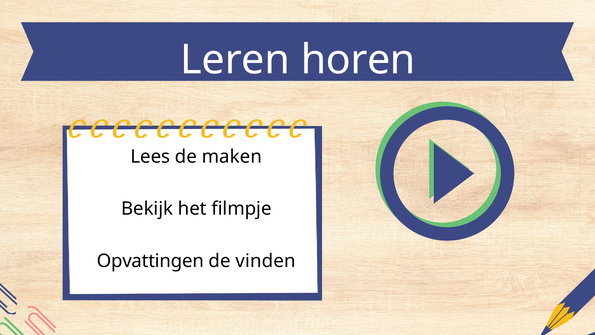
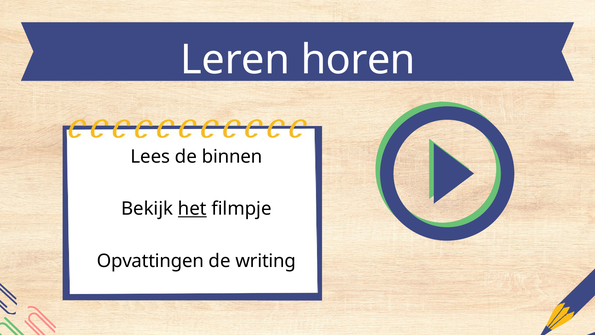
maken: maken -> binnen
het underline: none -> present
vinden: vinden -> writing
